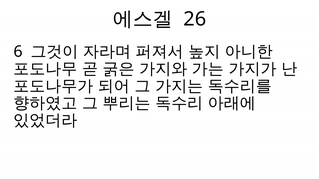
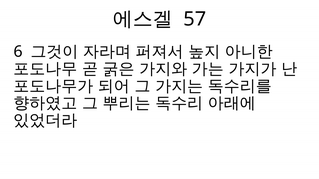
26: 26 -> 57
